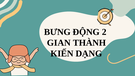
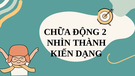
BƯNG: BƯNG -> CHỮA
GIAN: GIAN -> NHÌN
